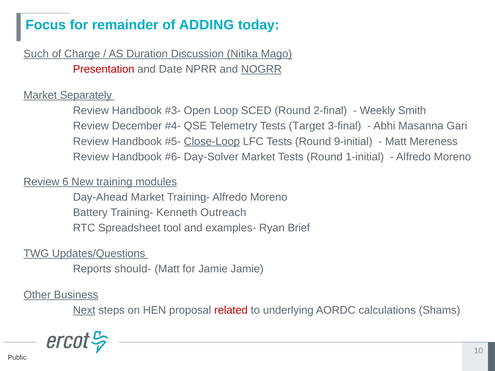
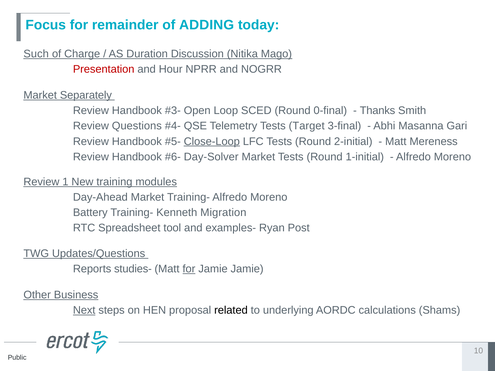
Date: Date -> Hour
NOGRR underline: present -> none
2-final: 2-final -> 0-final
Weekly: Weekly -> Thanks
December: December -> Questions
9-initial: 9-initial -> 2-initial
6: 6 -> 1
Outreach: Outreach -> Migration
Brief: Brief -> Post
should-: should- -> studies-
for at (189, 269) underline: none -> present
related colour: red -> black
